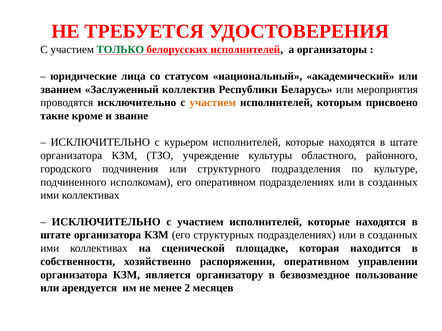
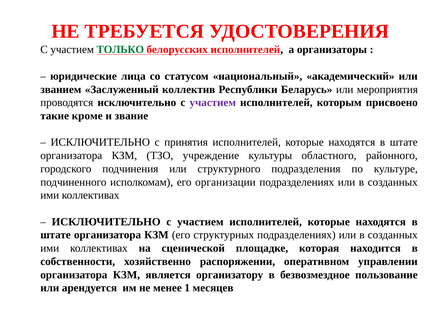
участием at (213, 103) colour: orange -> purple
курьером: курьером -> принятия
его оперативном: оперативном -> организации
2: 2 -> 1
